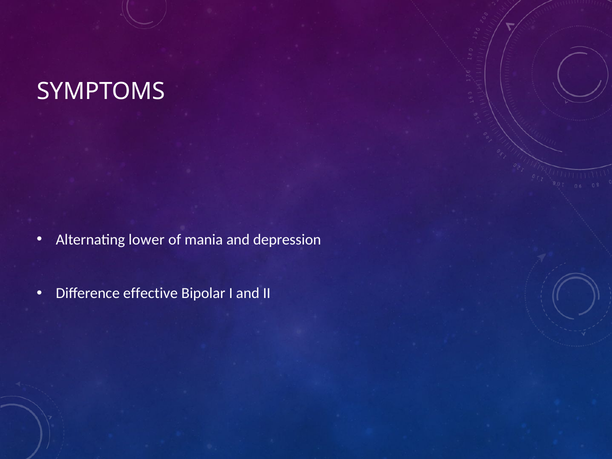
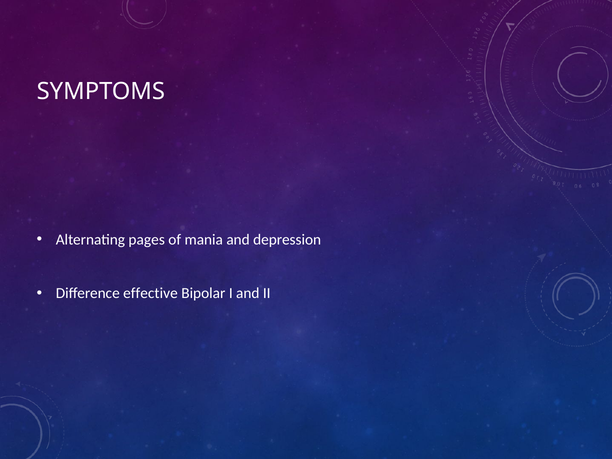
lower: lower -> pages
